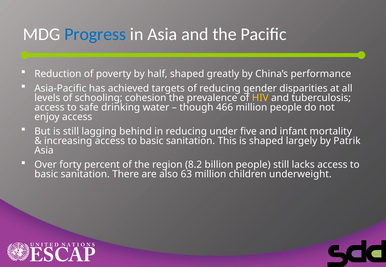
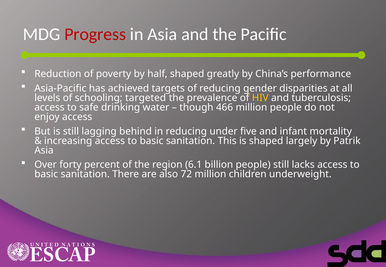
Progress colour: blue -> red
cohesion: cohesion -> targeted
8.2: 8.2 -> 6.1
63: 63 -> 72
